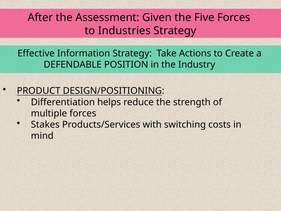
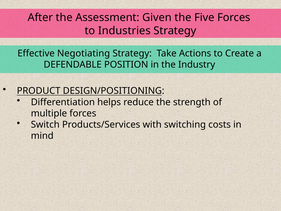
Information: Information -> Negotiating
Stakes: Stakes -> Switch
